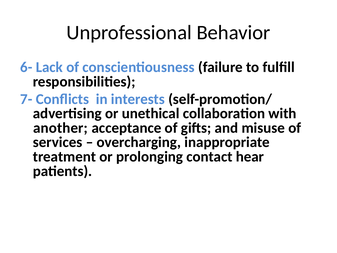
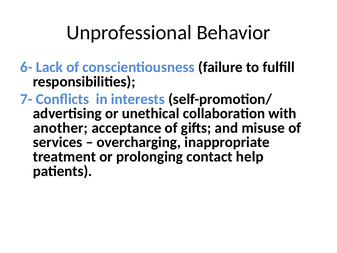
hear: hear -> help
